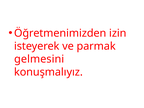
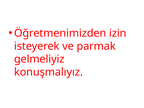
gelmesini: gelmesini -> gelmeliyiz
